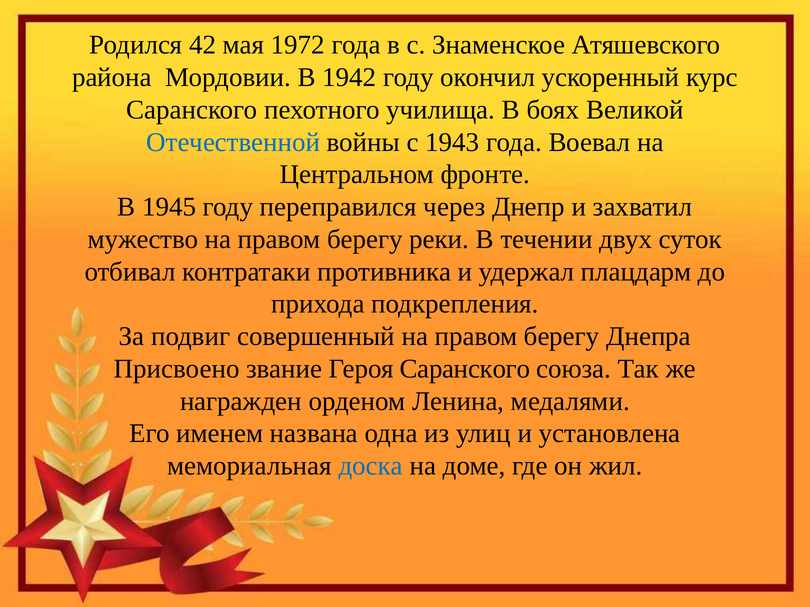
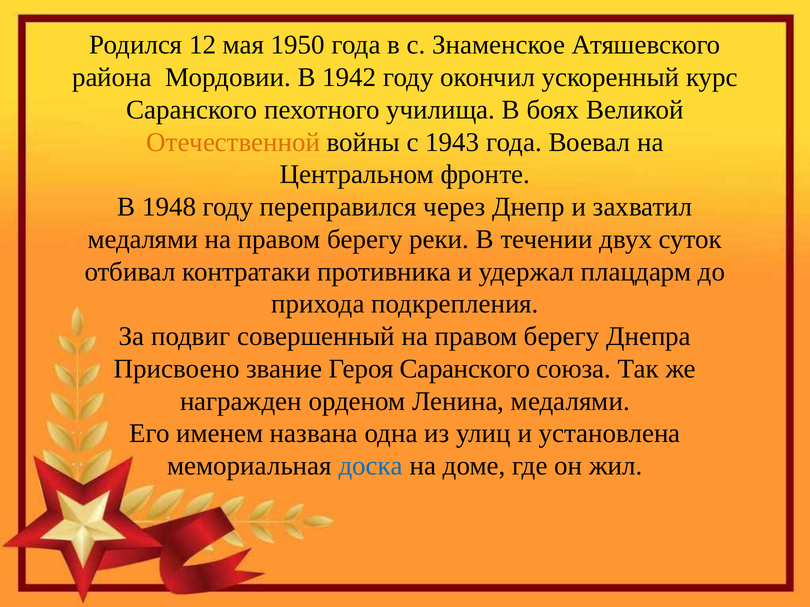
42: 42 -> 12
1972: 1972 -> 1950
Отечественной colour: blue -> orange
1945: 1945 -> 1948
мужество at (143, 240): мужество -> медалями
